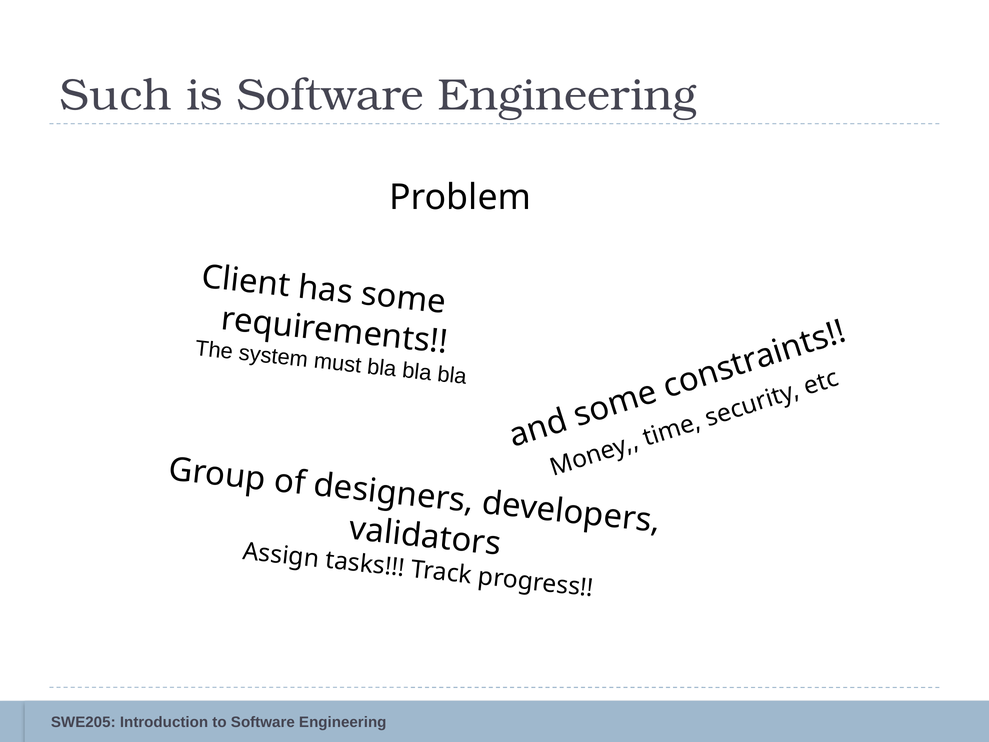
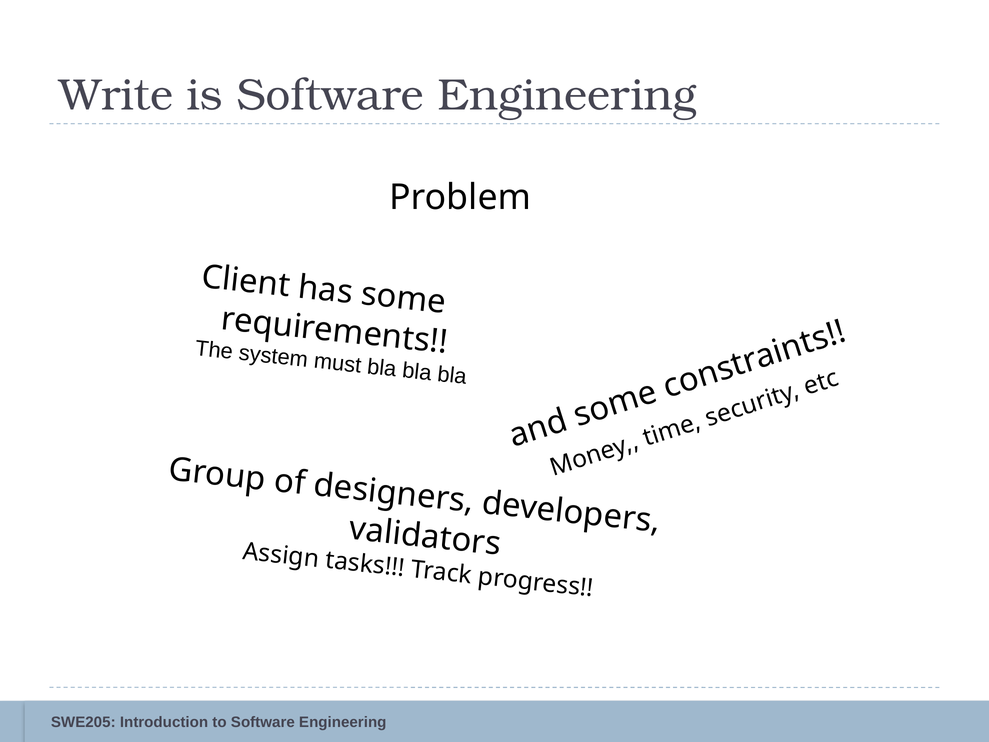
Such: Such -> Write
